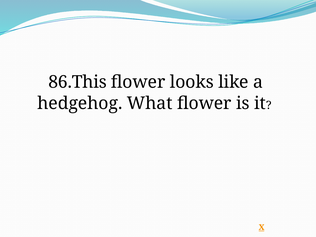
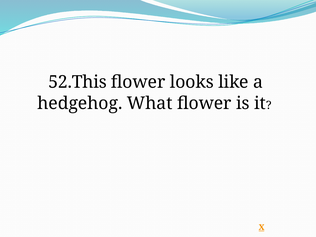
86.This: 86.This -> 52.This
